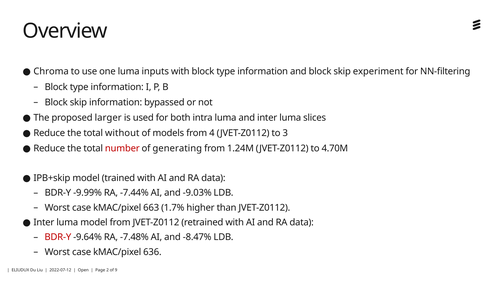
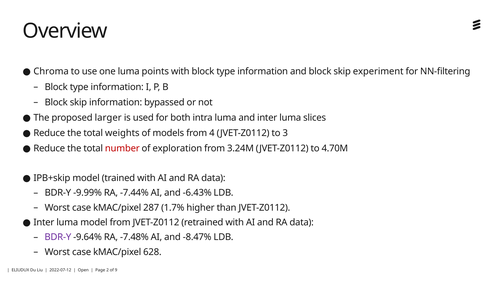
inputs: inputs -> points
without: without -> weights
generating: generating -> exploration
1.24M: 1.24M -> 3.24M
-9.03%: -9.03% -> -6.43%
663: 663 -> 287
BDR-Y at (58, 237) colour: red -> purple
636: 636 -> 628
